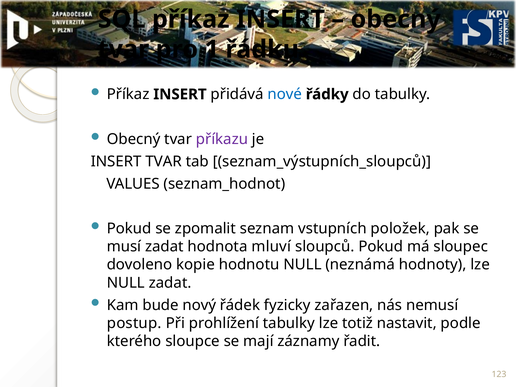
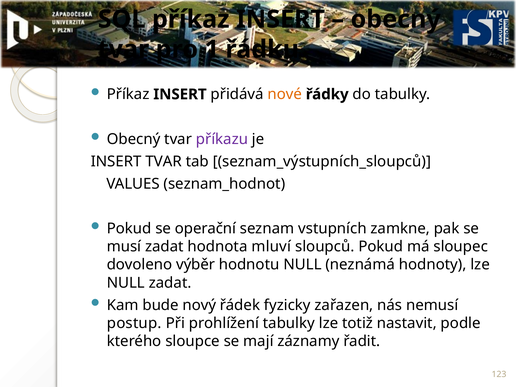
nové colour: blue -> orange
zpomalit: zpomalit -> operační
položek: položek -> zamkne
kopie: kopie -> výběr
